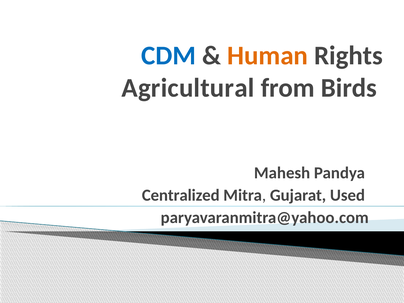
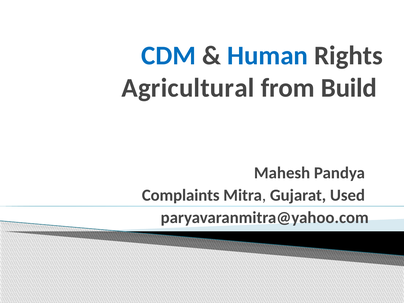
Human colour: orange -> blue
Birds: Birds -> Build
Centralized: Centralized -> Complaints
